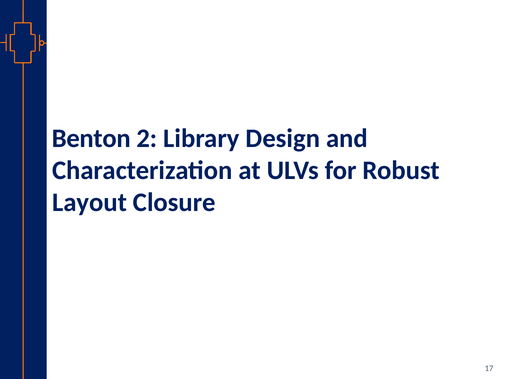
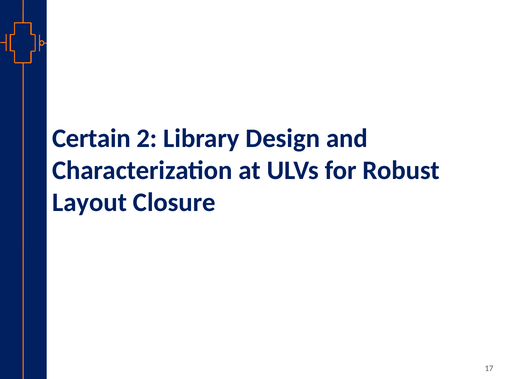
Benton: Benton -> Certain
